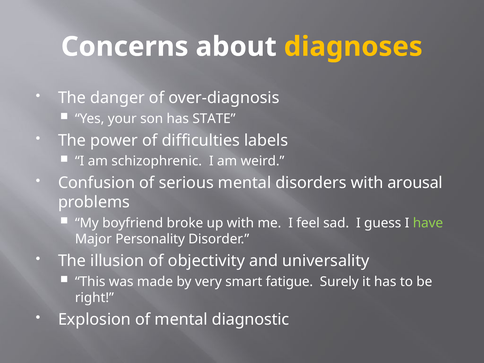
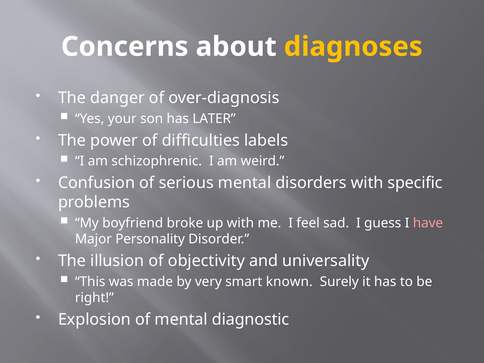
STATE: STATE -> LATER
arousal: arousal -> specific
have colour: light green -> pink
fatigue: fatigue -> known
